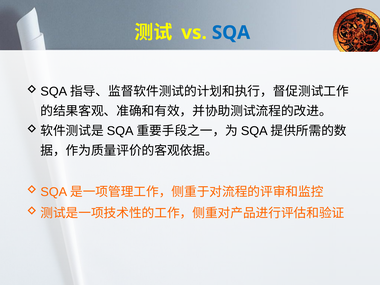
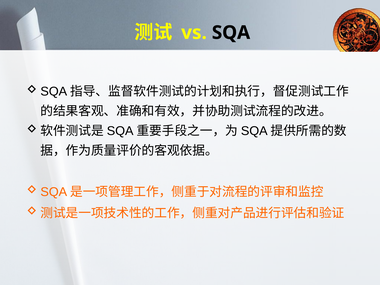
SQA colour: blue -> black
